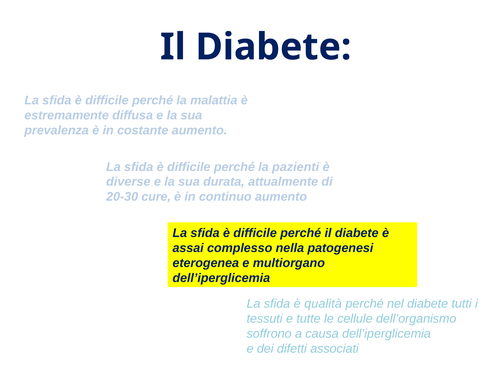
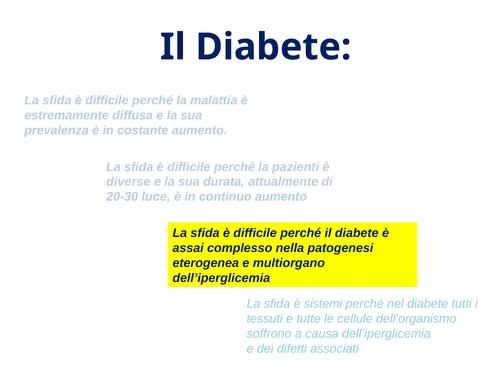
cure: cure -> luce
qualità: qualità -> sistemi
